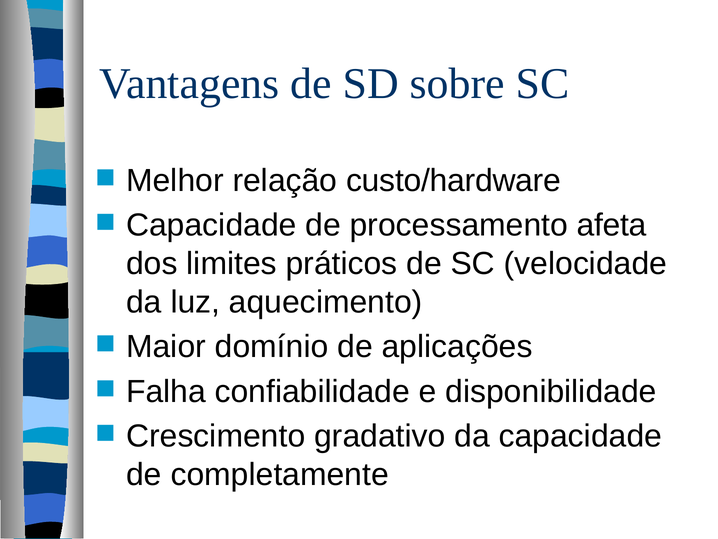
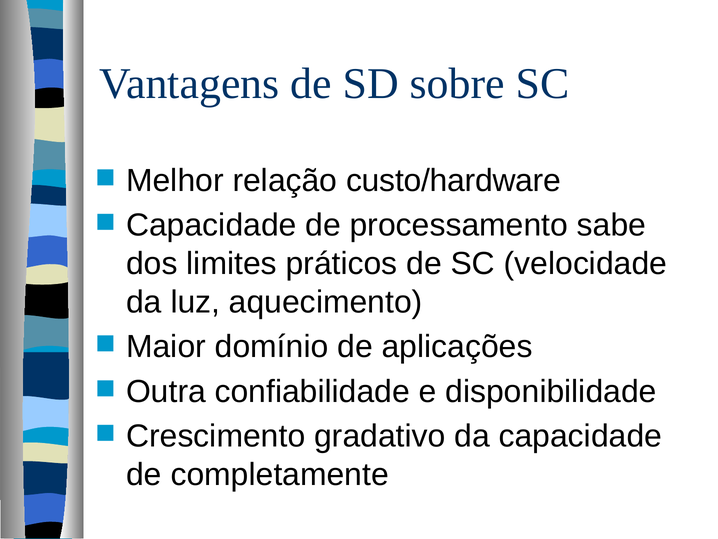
afeta: afeta -> sabe
Falha: Falha -> Outra
